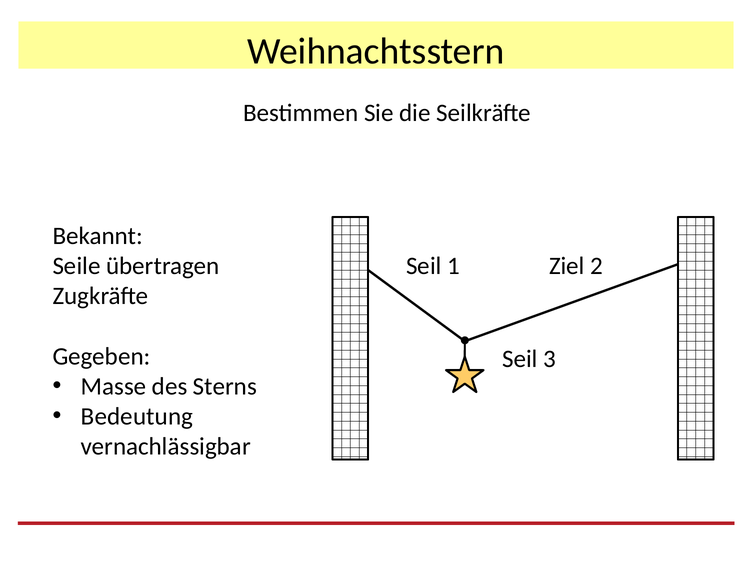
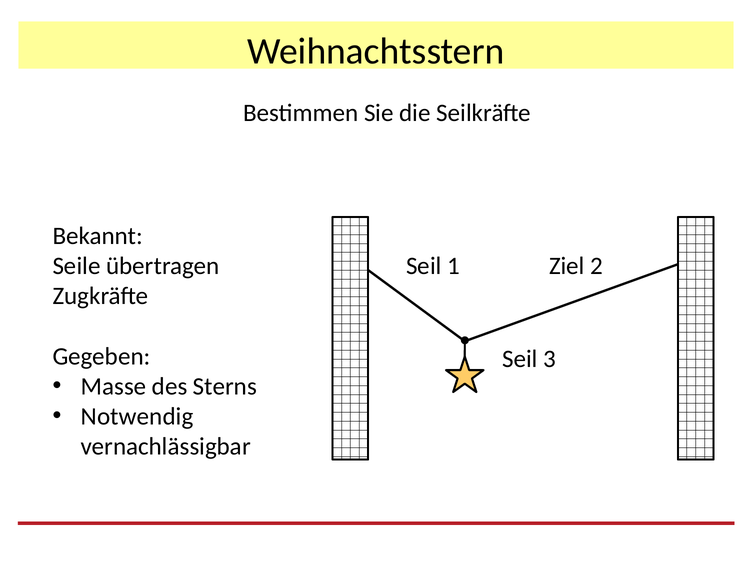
Bedeutung: Bedeutung -> Notwendig
